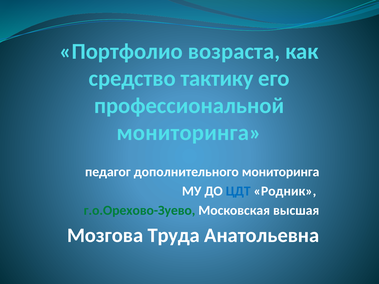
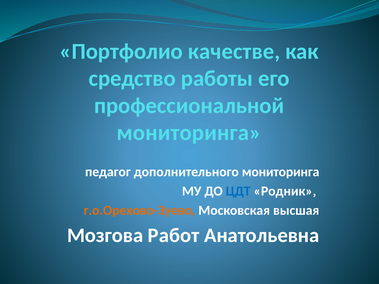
возраста: возраста -> качестве
тактику: тактику -> работы
г.о.Орехово-Зуево colour: green -> orange
Труда: Труда -> Работ
